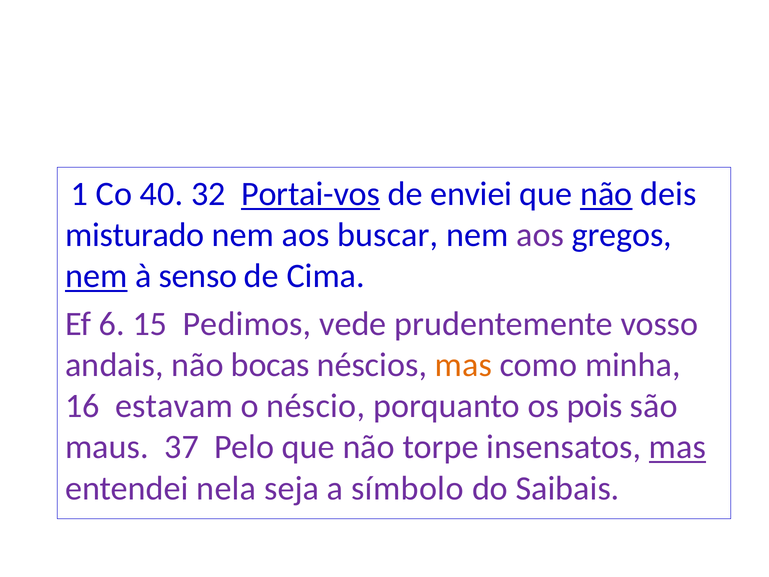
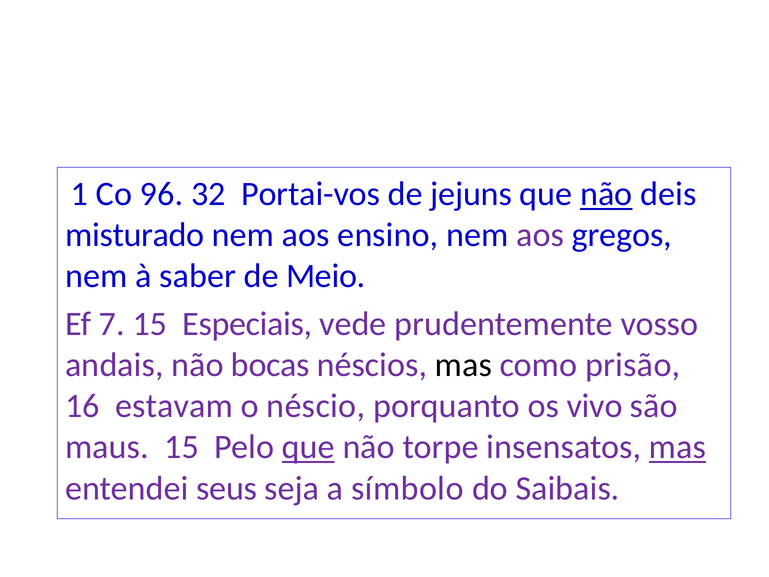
40: 40 -> 96
Portai-vos underline: present -> none
enviei: enviei -> jejuns
buscar: buscar -> ensino
nem at (96, 276) underline: present -> none
senso: senso -> saber
Cima: Cima -> Meio
6: 6 -> 7
Pedimos: Pedimos -> Especiais
mas at (463, 365) colour: orange -> black
minha: minha -> prisão
pois: pois -> vivo
maus 37: 37 -> 15
que at (308, 447) underline: none -> present
nela: nela -> seus
